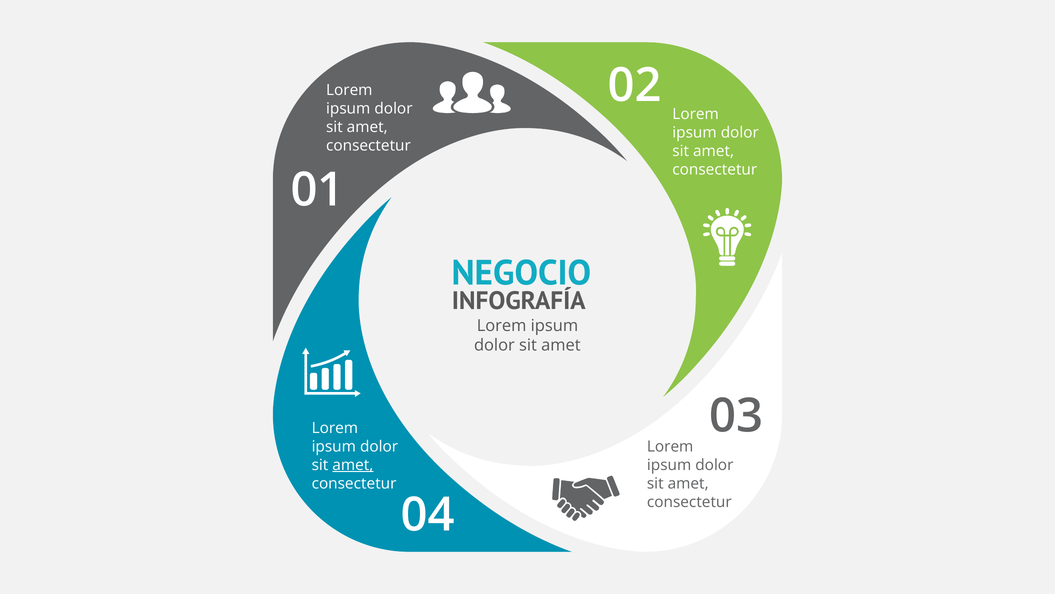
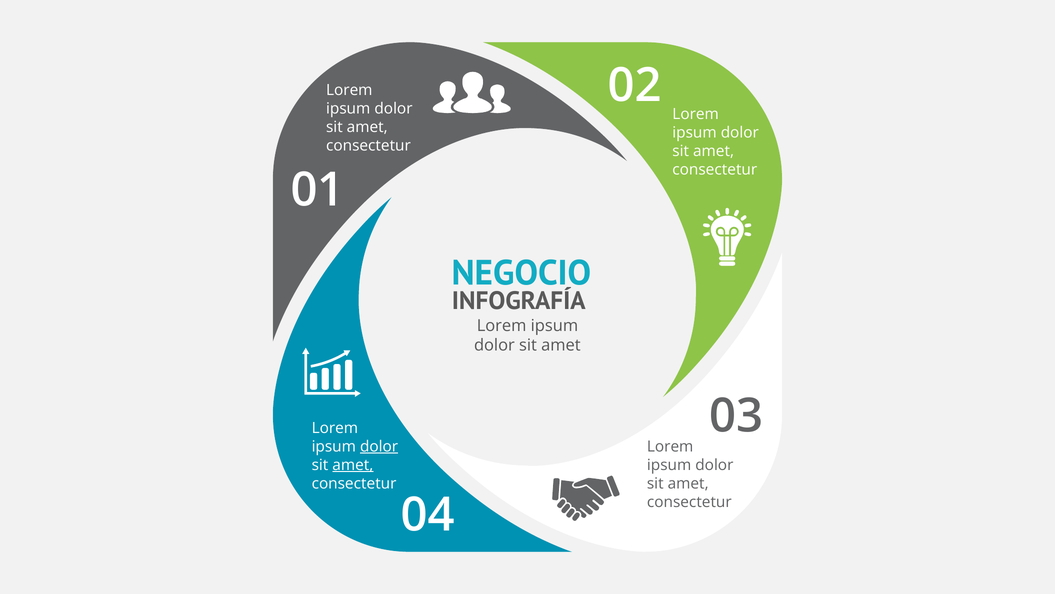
dolor at (379, 446) underline: none -> present
